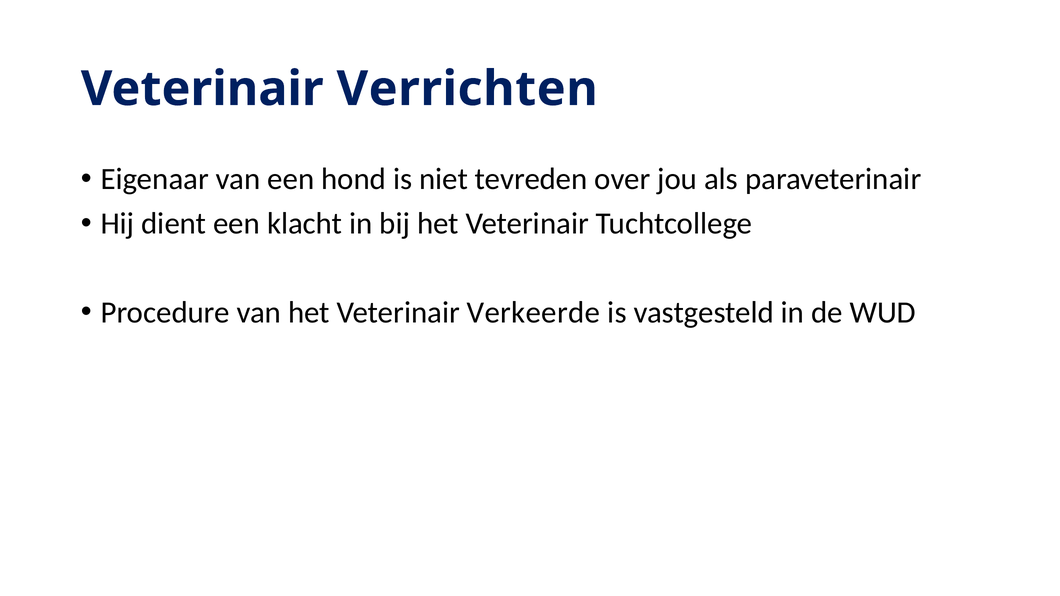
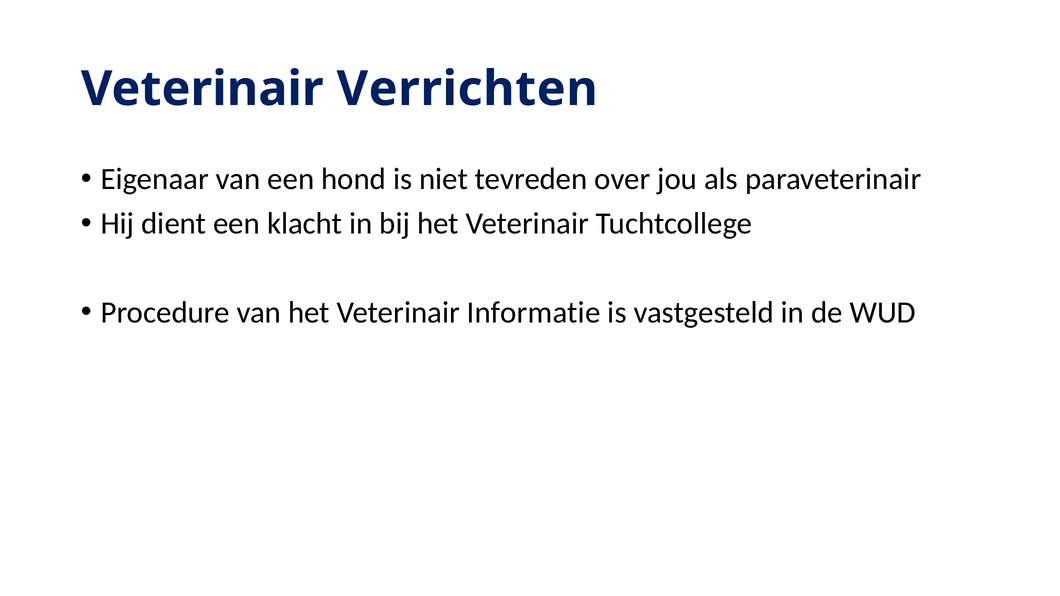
Verkeerde: Verkeerde -> Informatie
